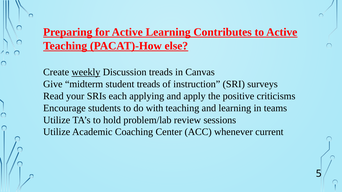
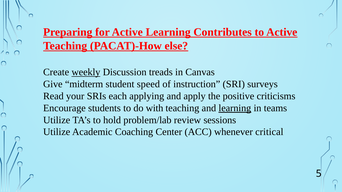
student treads: treads -> speed
learning at (235, 108) underline: none -> present
current: current -> critical
